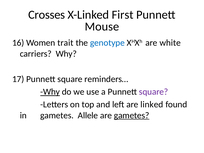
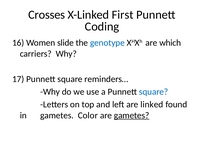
Mouse: Mouse -> Coding
trait: trait -> slide
white: white -> which
Why at (50, 92) underline: present -> none
square at (154, 92) colour: purple -> blue
Allele: Allele -> Color
